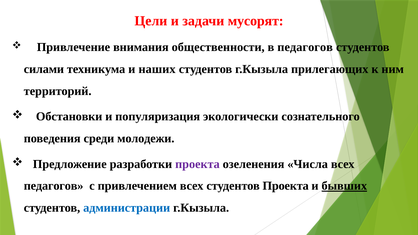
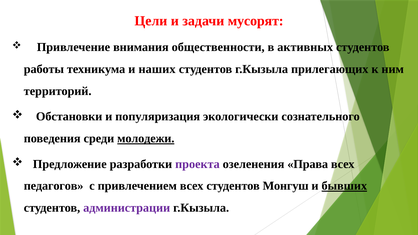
в педагогов: педагогов -> активных
силами: силами -> работы
молодежи underline: none -> present
Числа: Числа -> Права
студентов Проекта: Проекта -> Монгуш
администрации colour: blue -> purple
